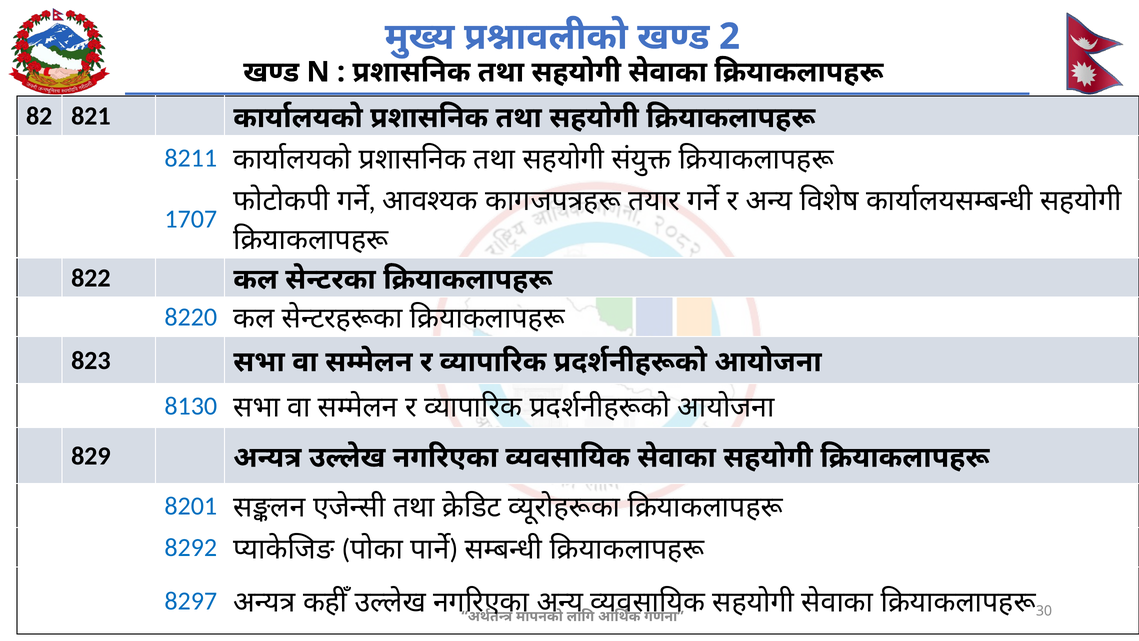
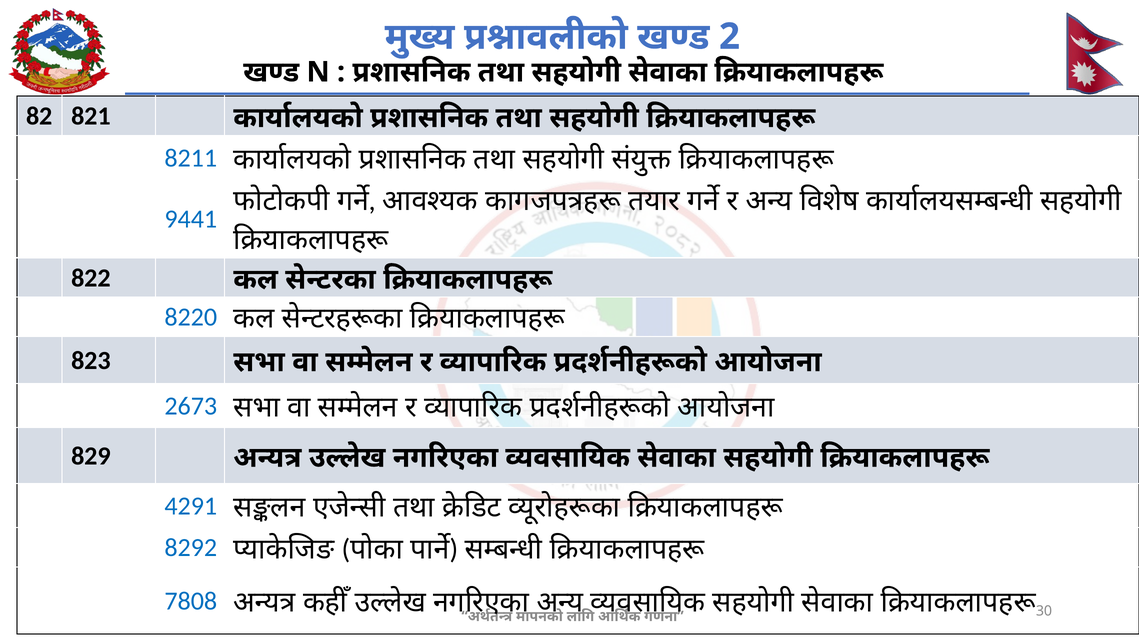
1707: 1707 -> 9441
8130: 8130 -> 2673
8201: 8201 -> 4291
8297: 8297 -> 7808
